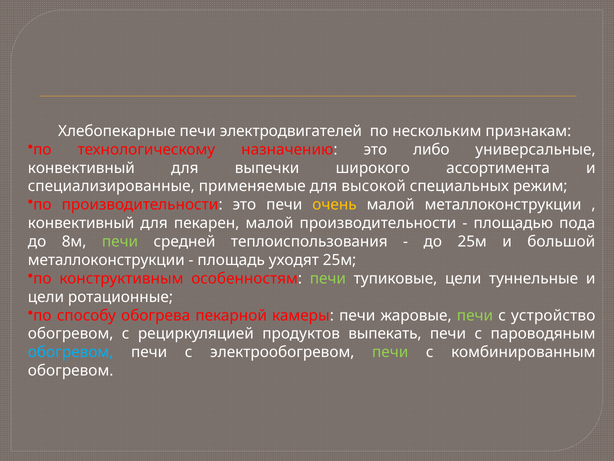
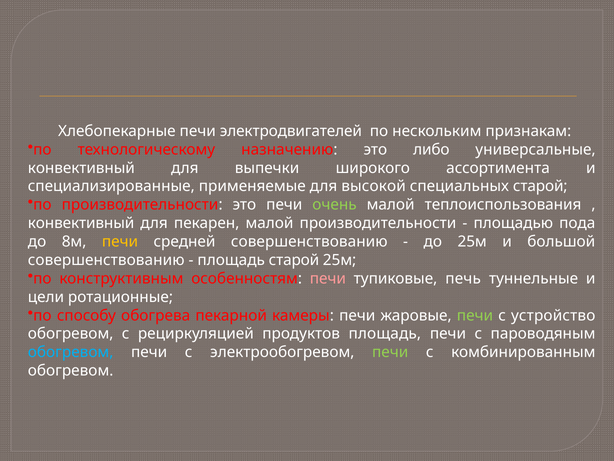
специальных режим: режим -> старой
очень colour: yellow -> light green
малой металлоконструкции: металлоконструкции -> теплоиспользования
печи at (120, 241) colour: light green -> yellow
средней теплоиспользования: теплоиспользования -> совершенствованию
металлоконструкции at (106, 260): металлоконструкции -> совершенствованию
площадь уходят: уходят -> старой
печи at (328, 278) colour: light green -> pink
тупиковые цели: цели -> печь
продуктов выпекать: выпекать -> площадь
